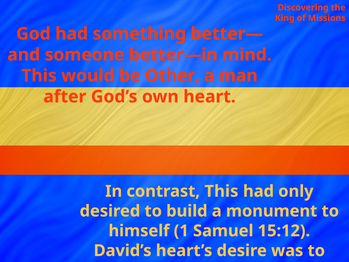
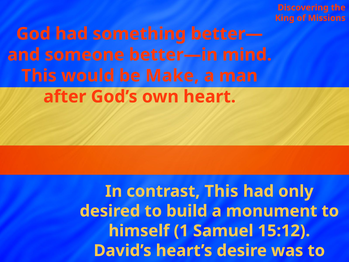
Other: Other -> Make
